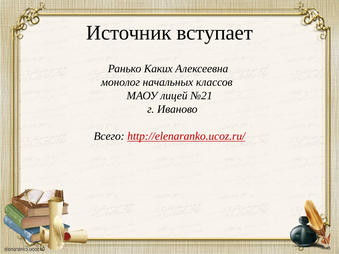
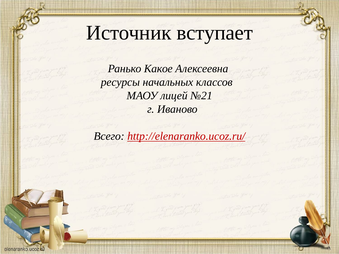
Каких: Каких -> Какое
монолог: монолог -> ресурсы
